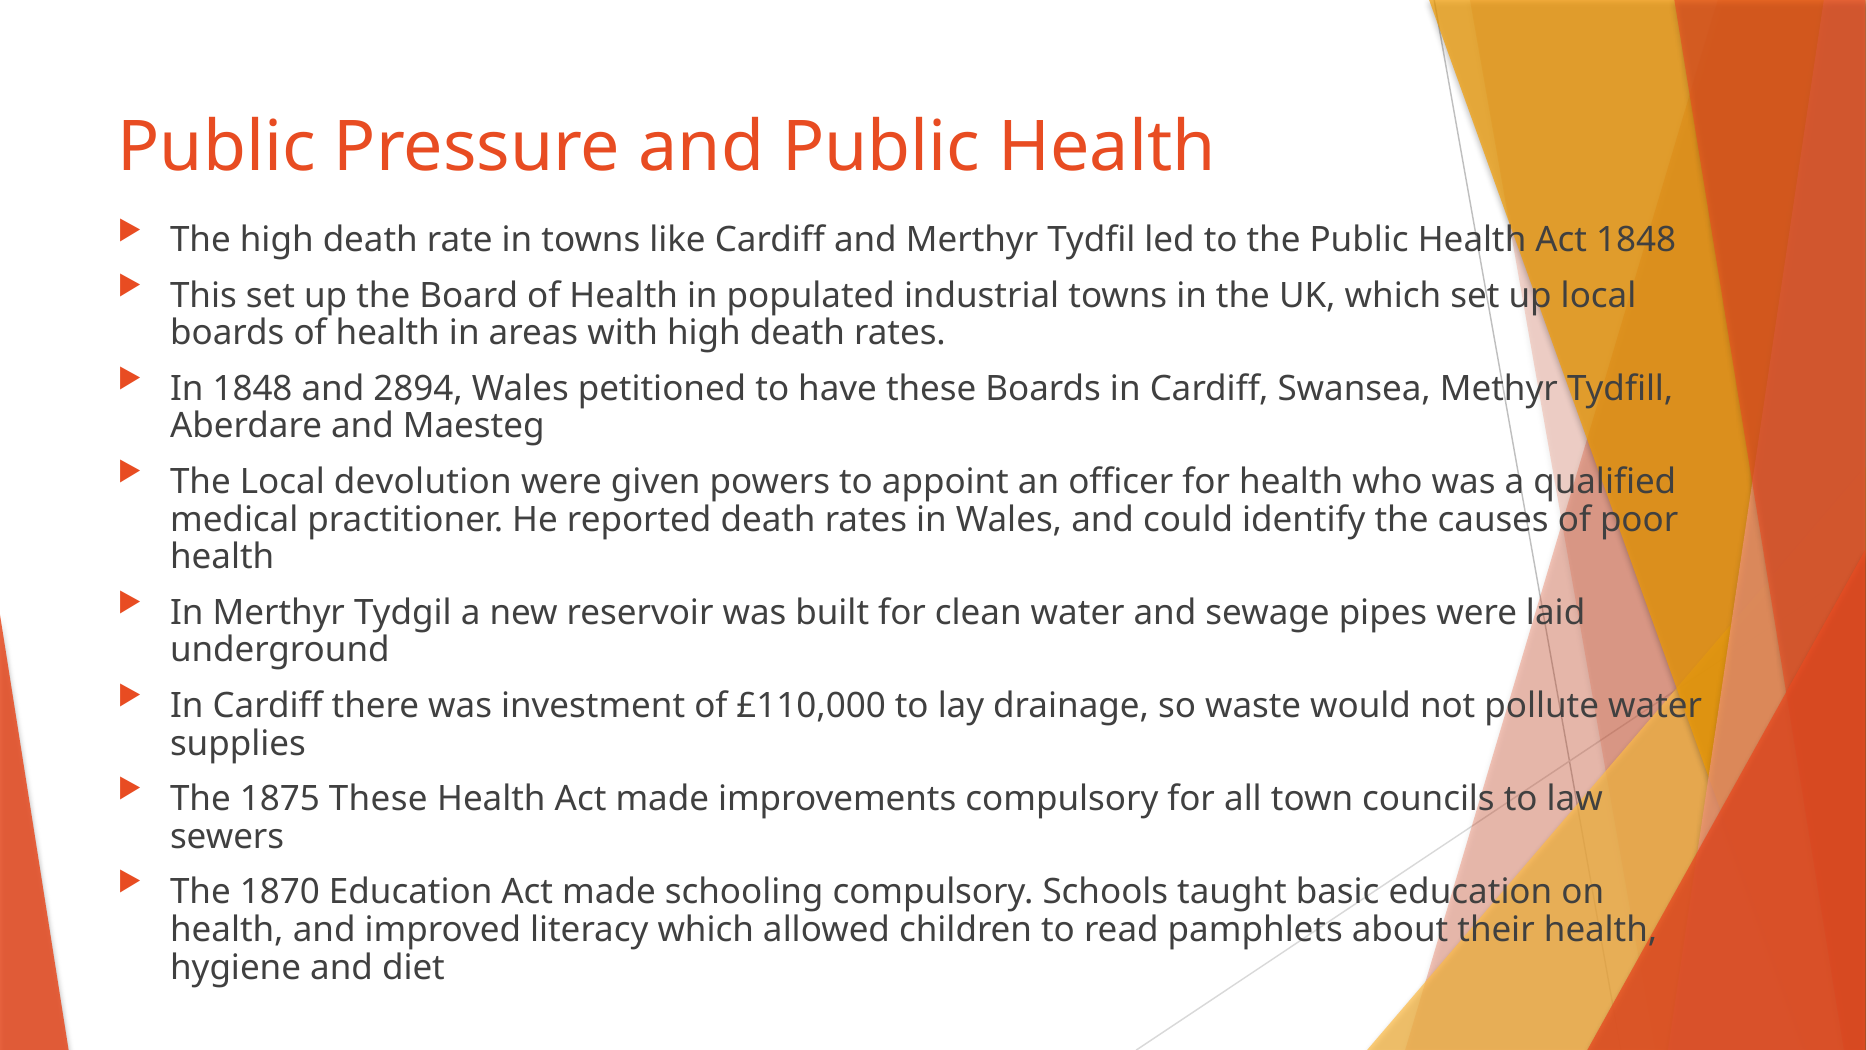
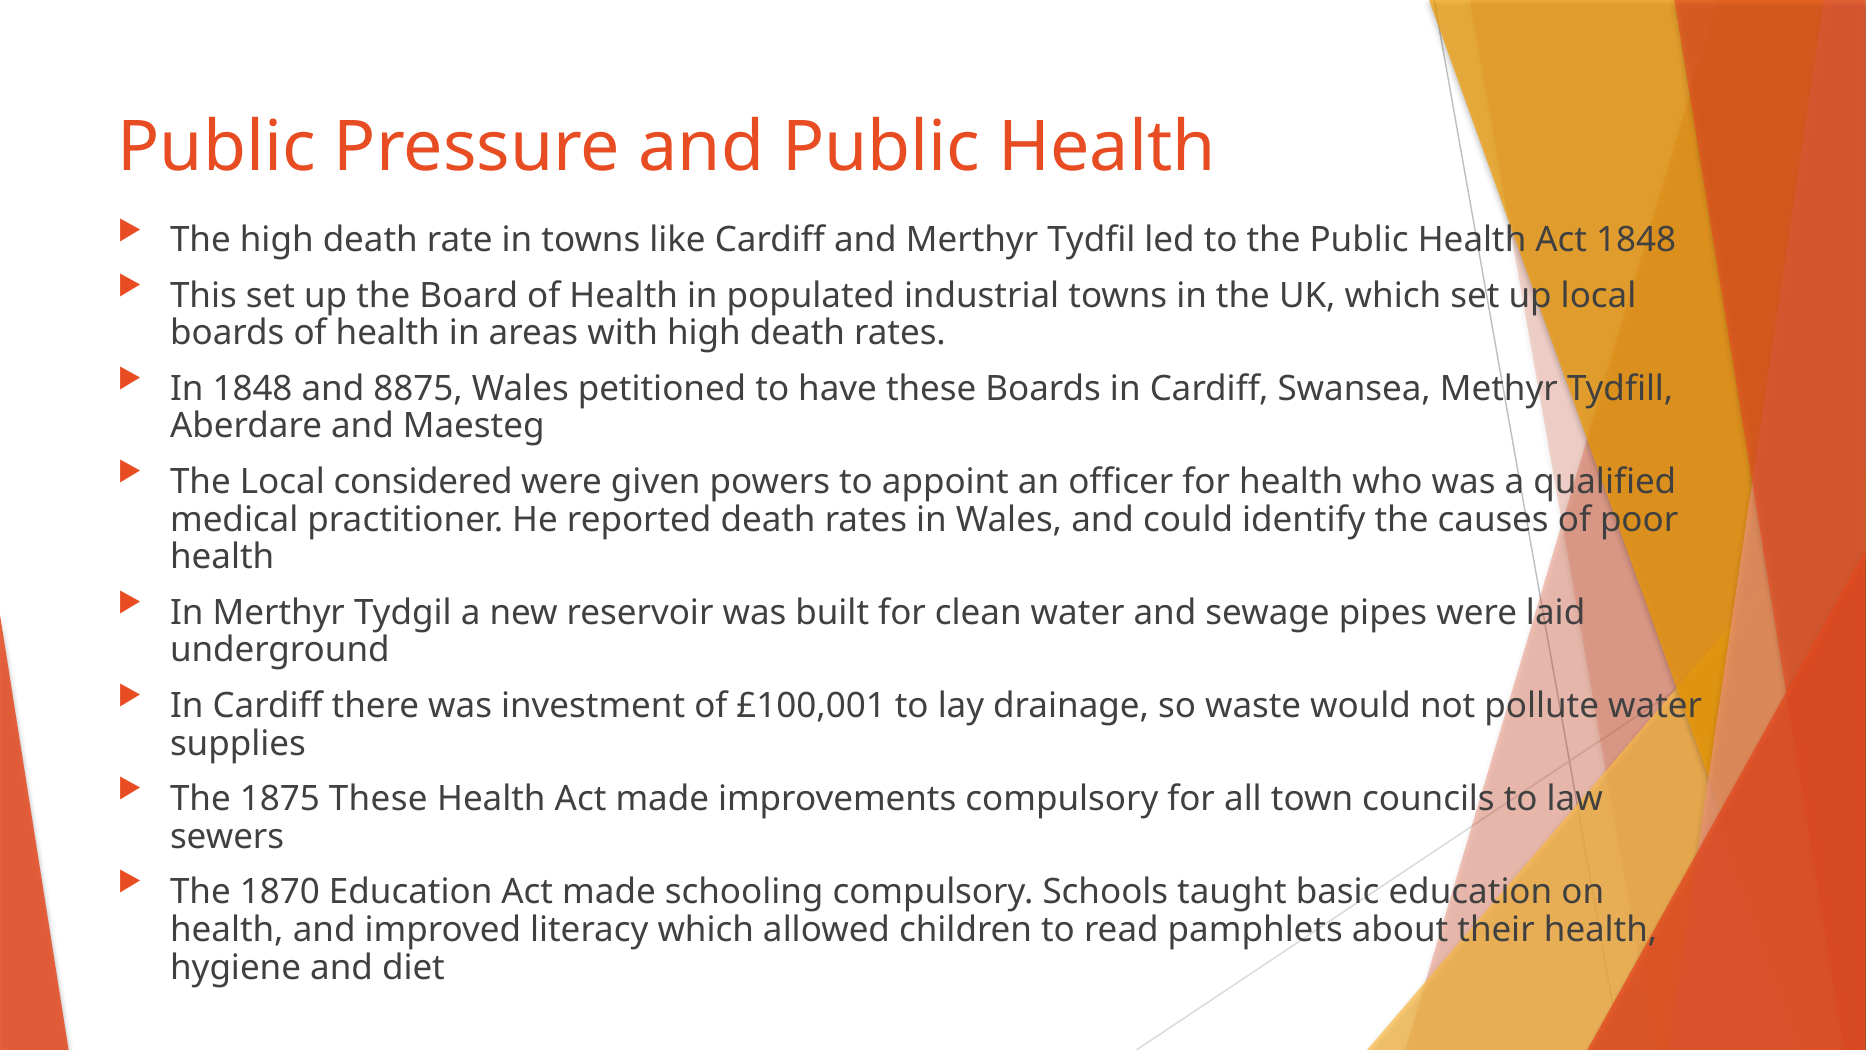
2894: 2894 -> 8875
devolution: devolution -> considered
£110,000: £110,000 -> £100,001
